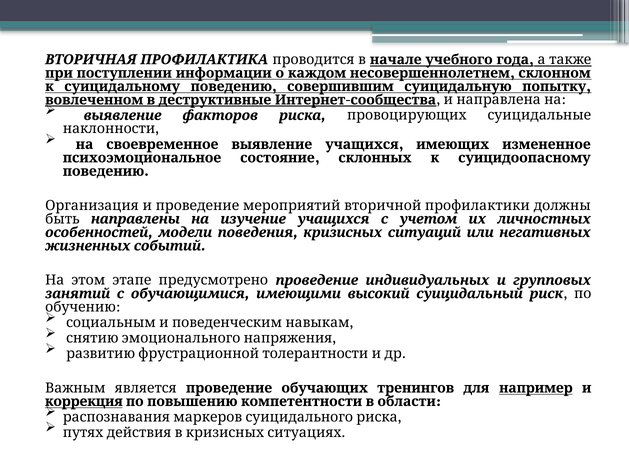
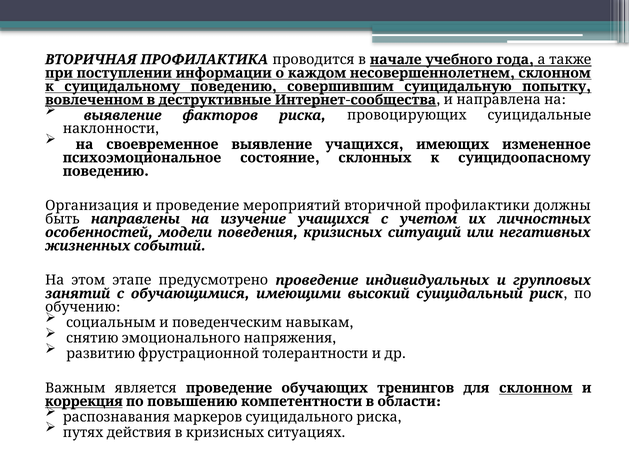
для например: например -> склонном
